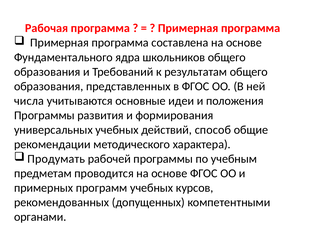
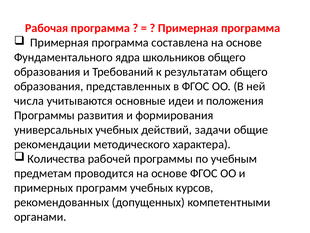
способ: способ -> задачи
Продумать: Продумать -> Количества
